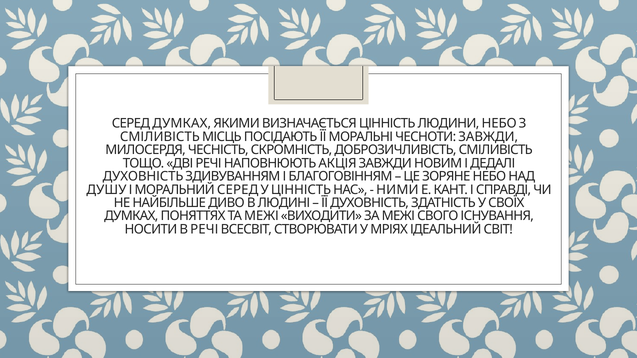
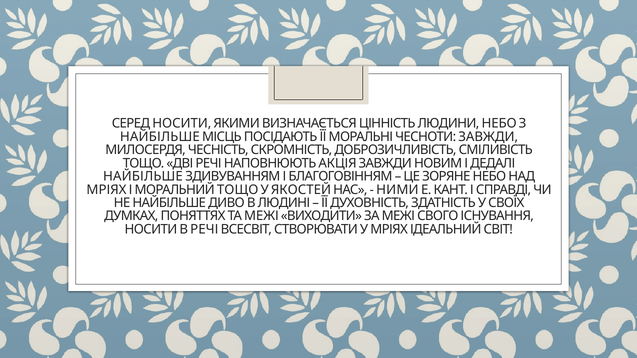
СЕРЕД ДУМКАХ: ДУМКАХ -> НОСИТИ
СМІЛИВІСТЬ at (160, 137): СМІЛИВІСТЬ -> НАЙБІЛЬШЕ
ДУХОВНІСТЬ at (143, 177): ДУХОВНІСТЬ -> НАЙБІЛЬШЕ
ДУШУ at (106, 190): ДУШУ -> МРІЯХ
МОРАЛЬНИЙ СЕРЕД: СЕРЕД -> ТОЩО
У ЦІННІСТЬ: ЦІННІСТЬ -> ЯКОСТЕЙ
